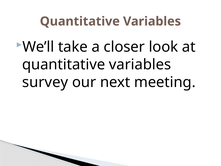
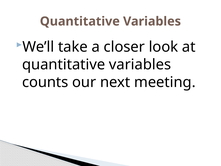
survey: survey -> counts
